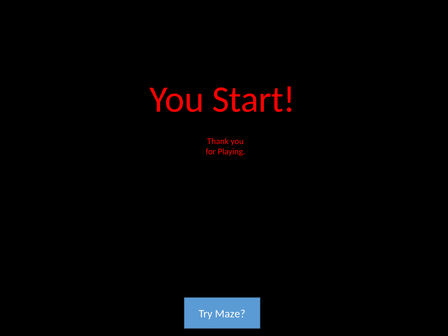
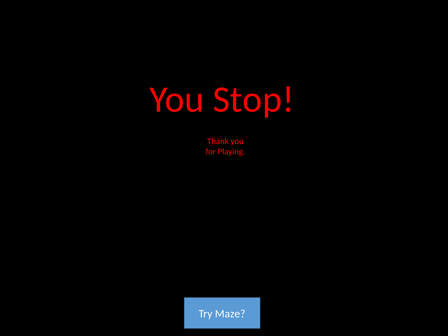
Start: Start -> Stop
